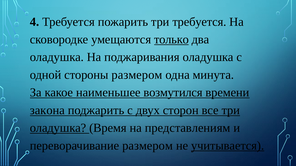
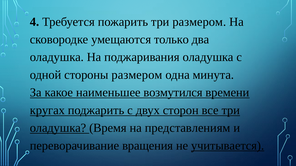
три требуется: требуется -> размером
только underline: present -> none
закона: закона -> кругах
переворачивание размером: размером -> вращения
